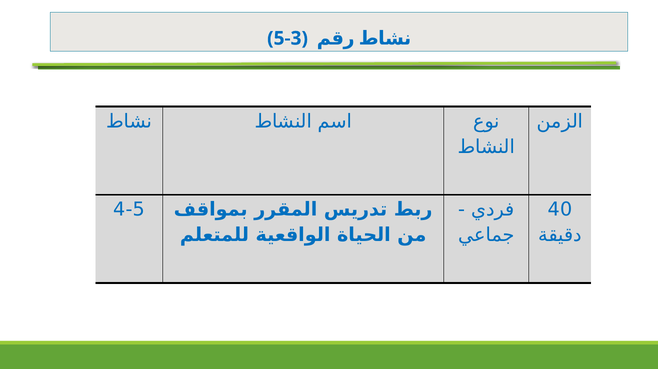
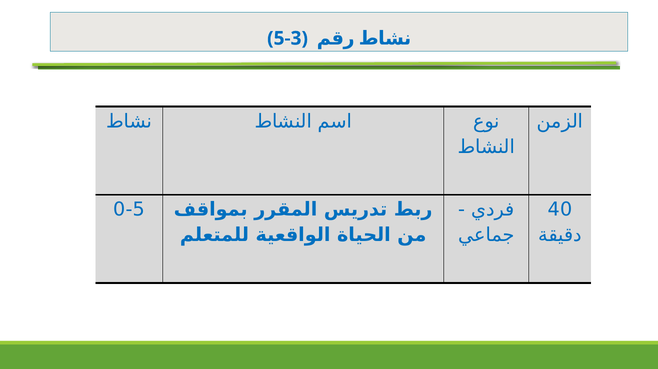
4-5: 4-5 -> 0-5
